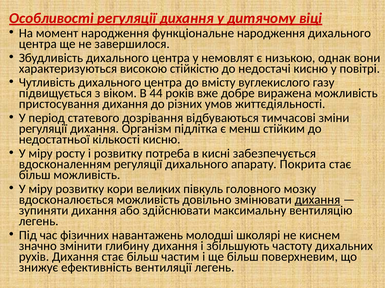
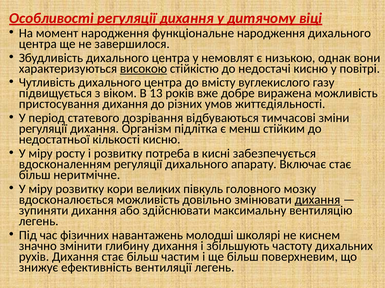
високою underline: none -> present
44: 44 -> 13
Покрита: Покрита -> Включає
більш можливість: можливість -> неритмічне
